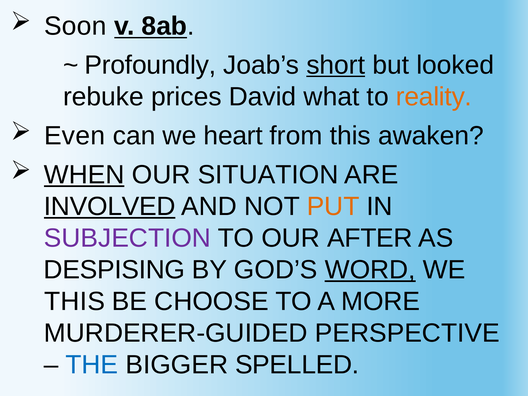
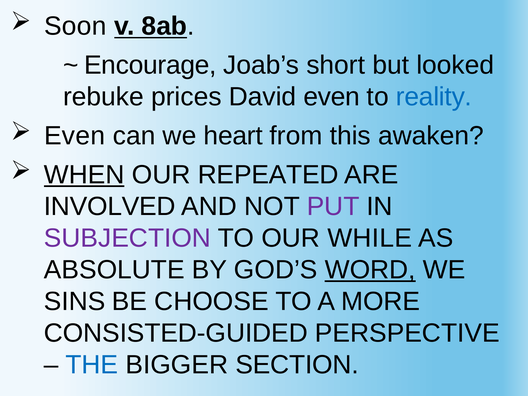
Profoundly: Profoundly -> Encourage
short underline: present -> none
David what: what -> even
reality colour: orange -> blue
SITUATION: SITUATION -> REPEATED
INVOLVED underline: present -> none
PUT colour: orange -> purple
AFTER: AFTER -> WHILE
DESPISING: DESPISING -> ABSOLUTE
THIS at (75, 301): THIS -> SINS
MURDERER-GUIDED: MURDERER-GUIDED -> CONSISTED-GUIDED
SPELLED: SPELLED -> SECTION
